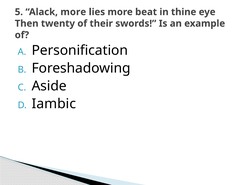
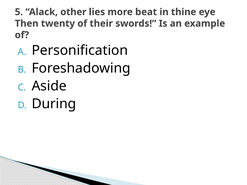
Alack more: more -> other
Iambic: Iambic -> During
